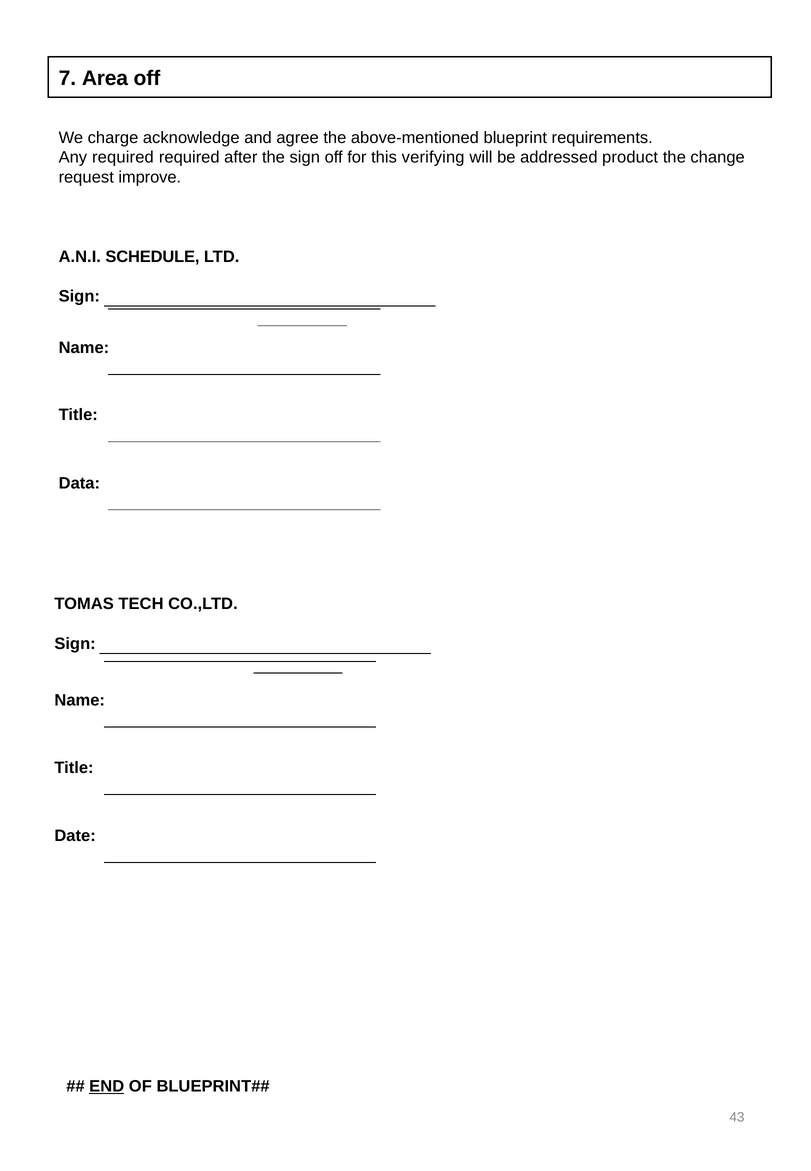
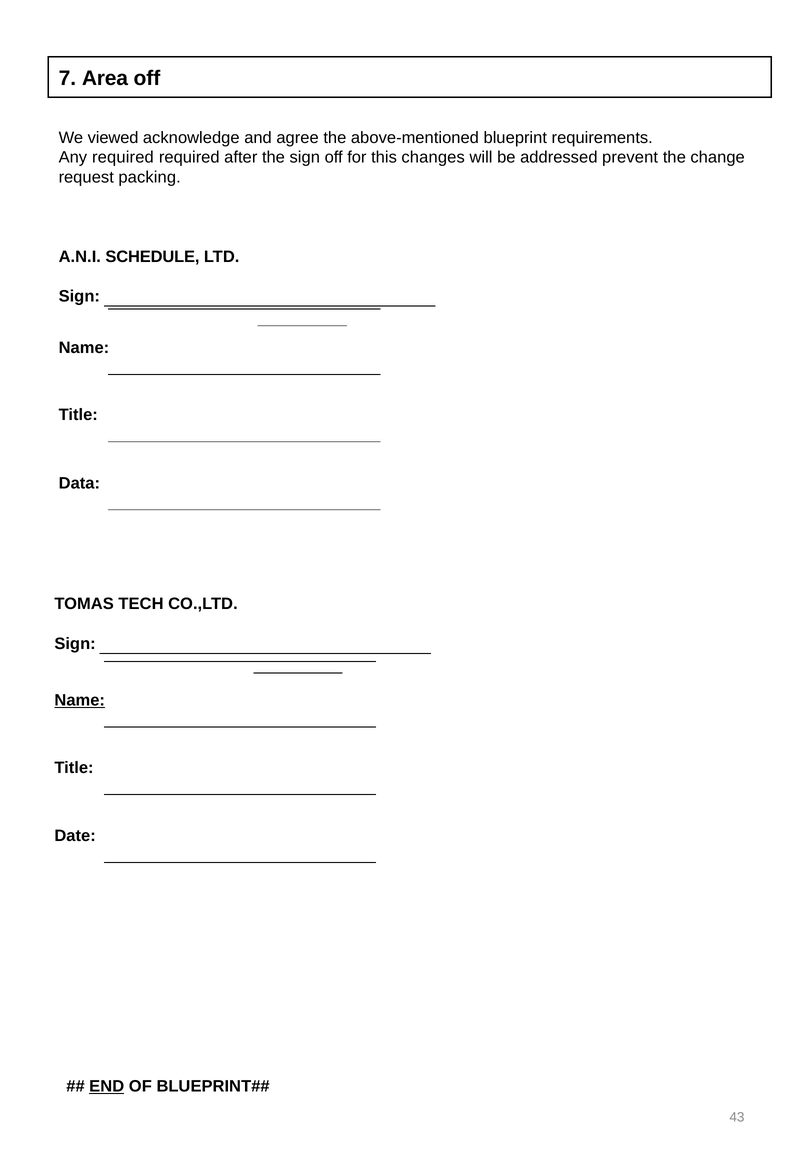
charge: charge -> viewed
verifying: verifying -> changes
product: product -> prevent
improve: improve -> packing
Name at (80, 701) underline: none -> present
